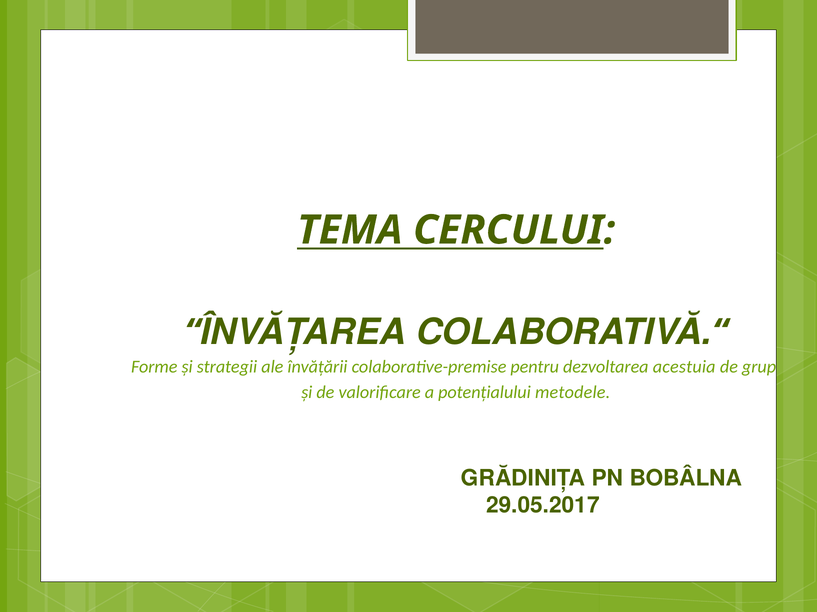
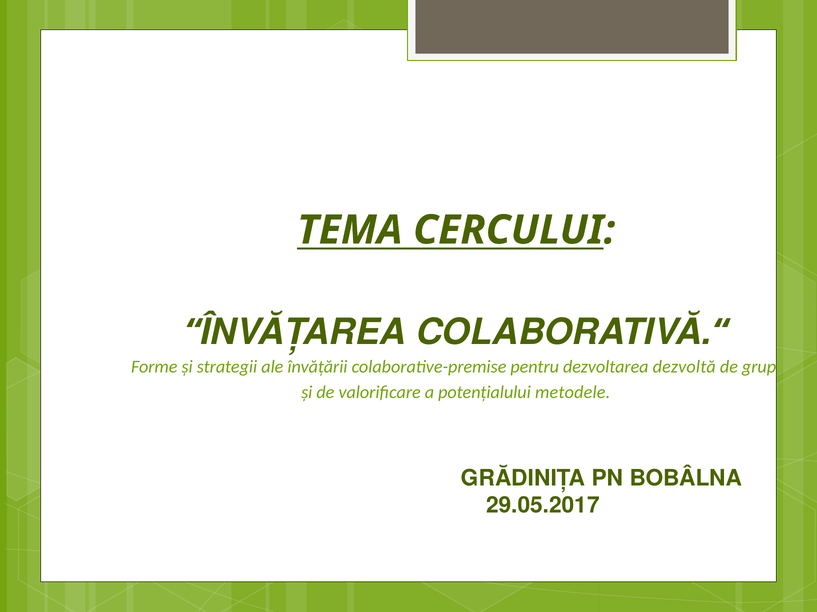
acestuia: acestuia -> dezvoltă
